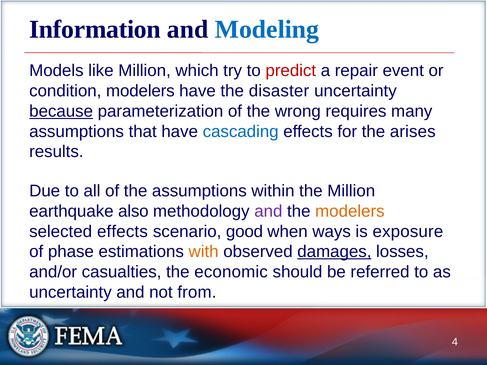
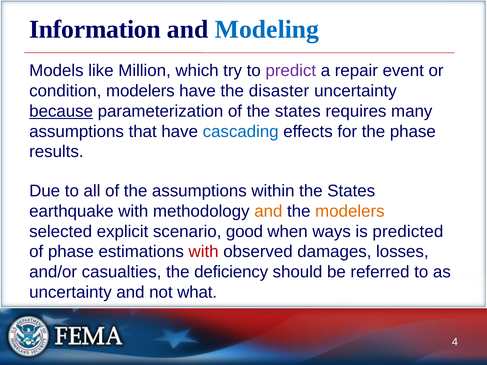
predict colour: red -> purple
of the wrong: wrong -> states
the arises: arises -> phase
within the Million: Million -> States
earthquake also: also -> with
and at (268, 211) colour: purple -> orange
selected effects: effects -> explicit
exposure: exposure -> predicted
with at (204, 252) colour: orange -> red
damages underline: present -> none
economic: economic -> deficiency
from: from -> what
